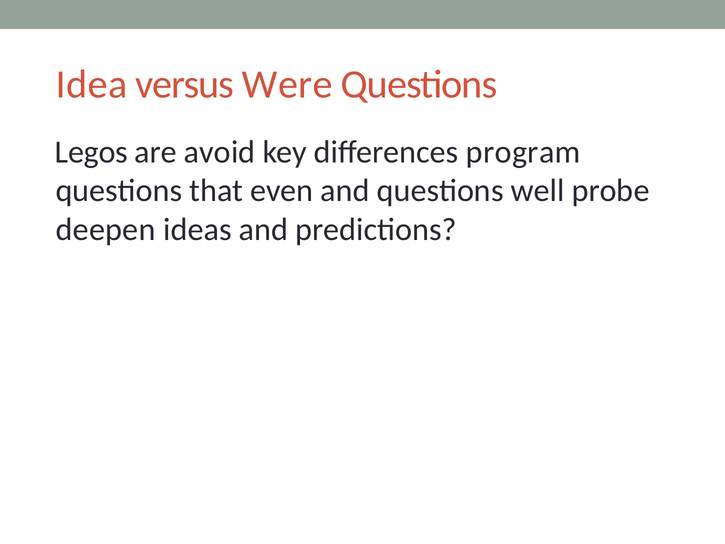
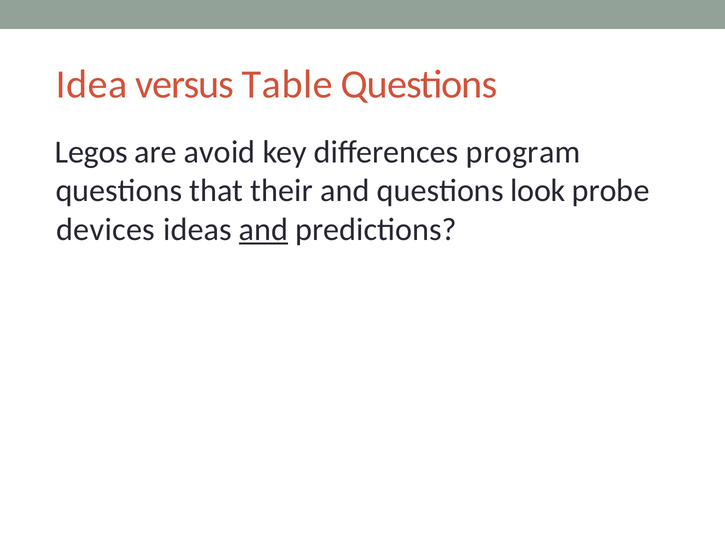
Were: Were -> Table
even: even -> their
well: well -> look
deepen: deepen -> devices
and at (264, 229) underline: none -> present
